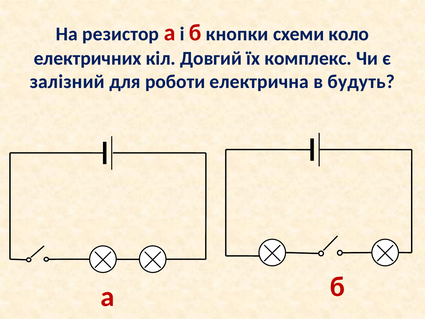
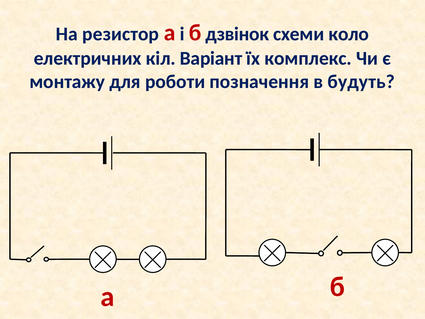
кнопки: кнопки -> дзвінок
Довгий: Довгий -> Варіант
залізний: залізний -> монтажу
електрична: електрична -> позначення
